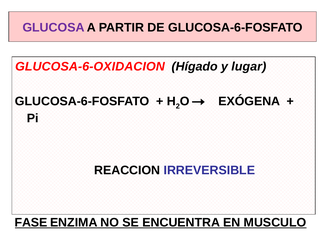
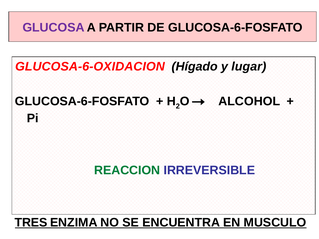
EXÓGENA: EXÓGENA -> ALCOHOL
REACCION colour: black -> green
FASE: FASE -> TRES
